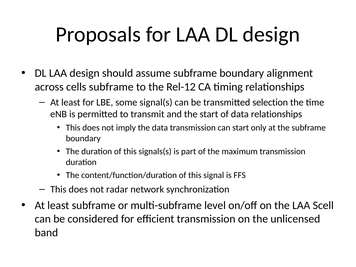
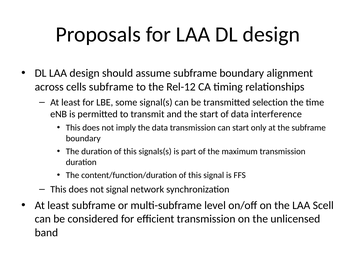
data relationships: relationships -> interference
not radar: radar -> signal
